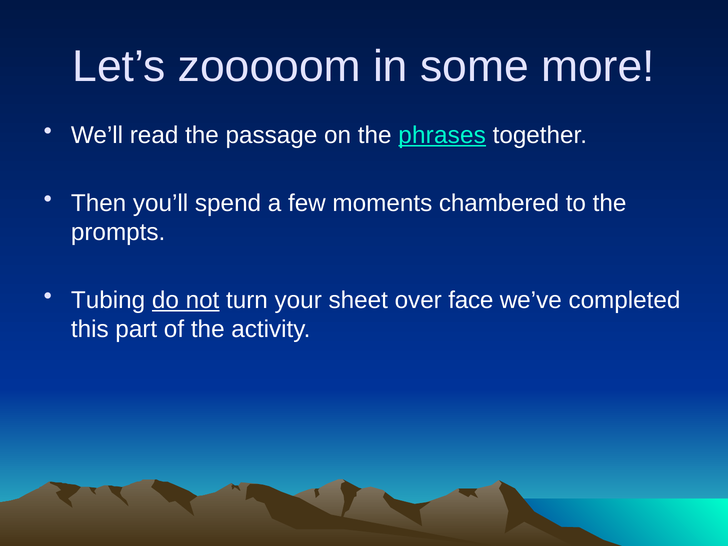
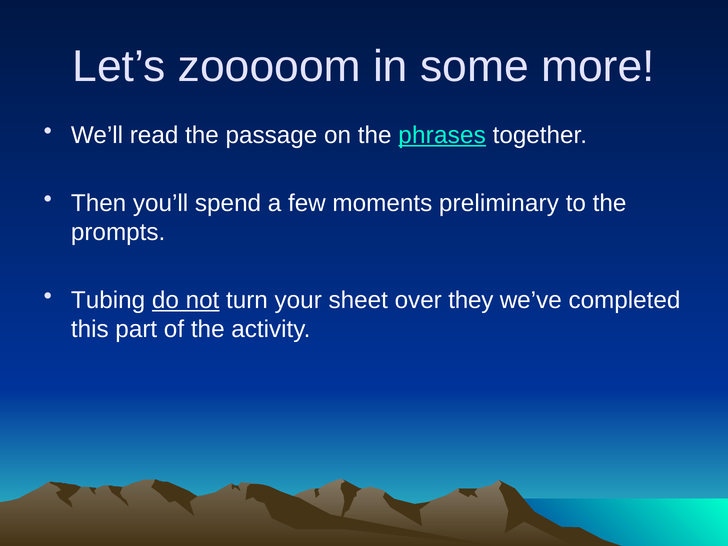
chambered: chambered -> preliminary
face: face -> they
